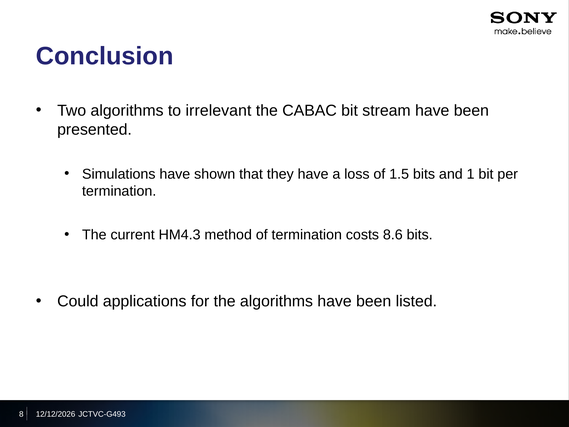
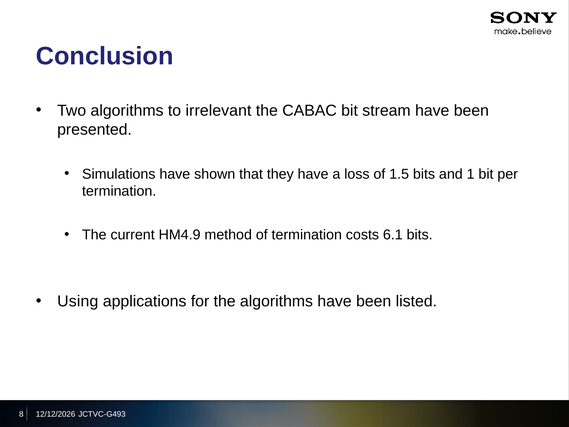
HM4.3: HM4.3 -> HM4.9
8.6: 8.6 -> 6.1
Could: Could -> Using
